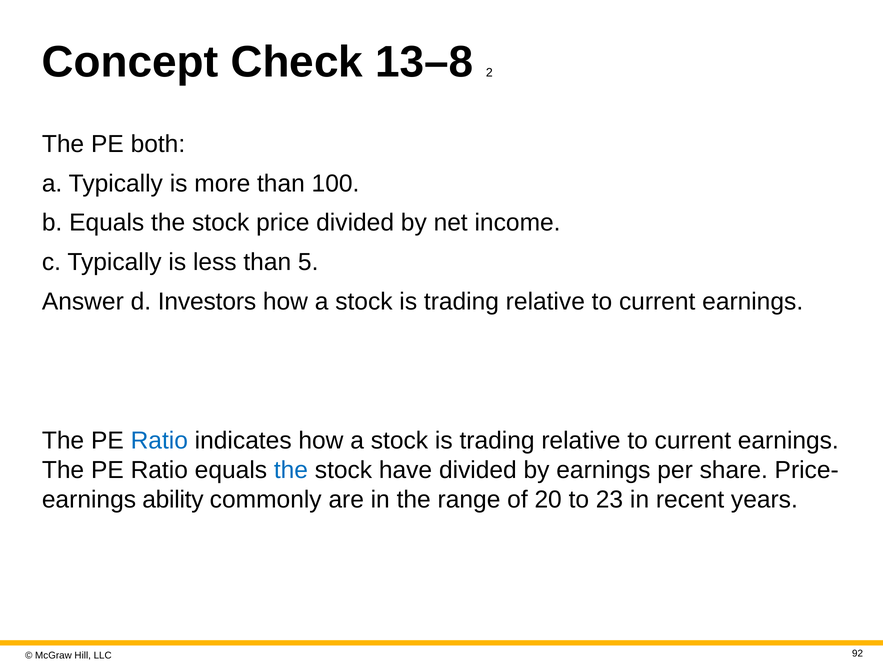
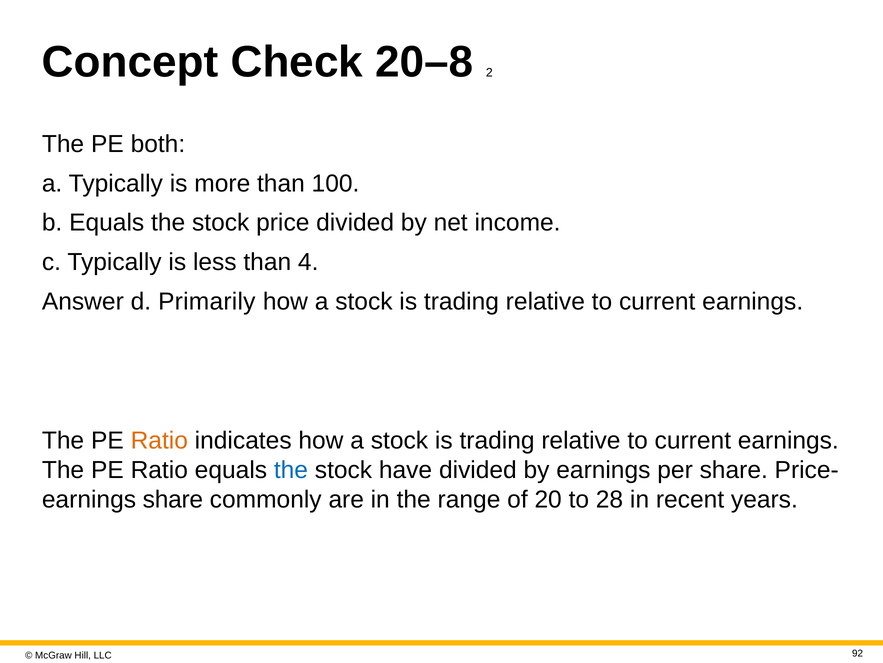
13–8: 13–8 -> 20–8
5: 5 -> 4
Investors: Investors -> Primarily
Ratio at (159, 440) colour: blue -> orange
earnings ability: ability -> share
23: 23 -> 28
